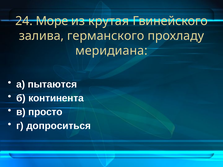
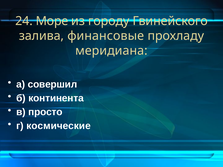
крутая: крутая -> городу
германского: германского -> финансовые
пытаются: пытаются -> совершил
допроситься: допроситься -> космические
